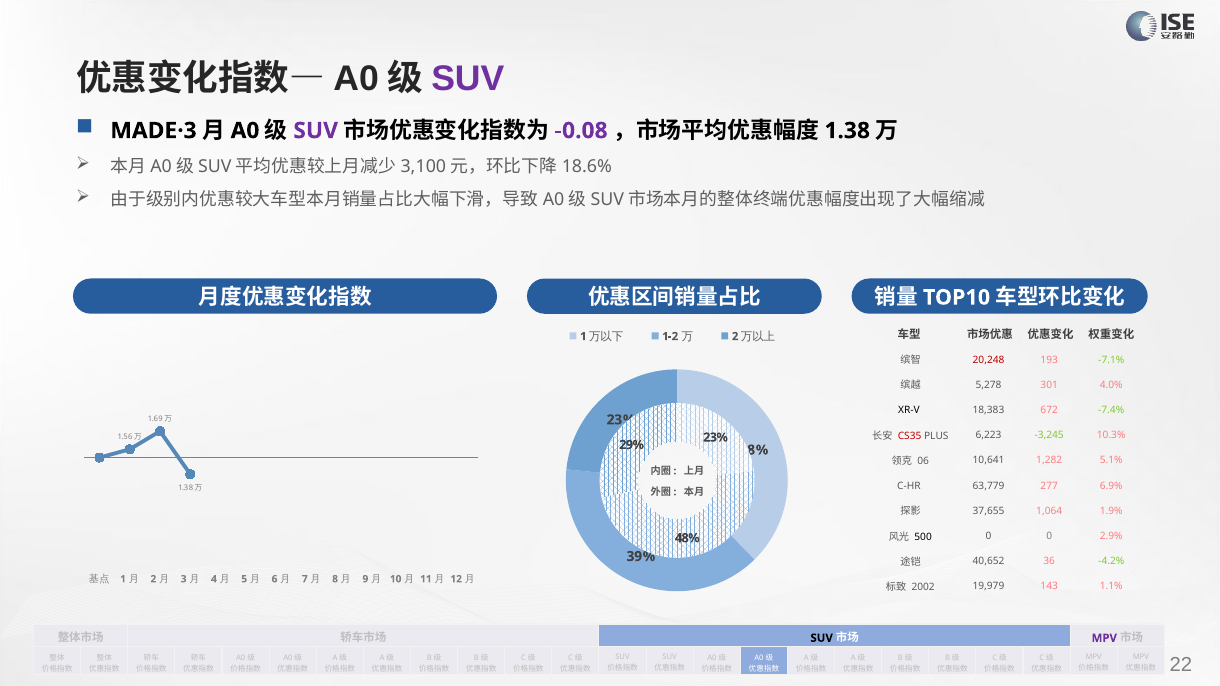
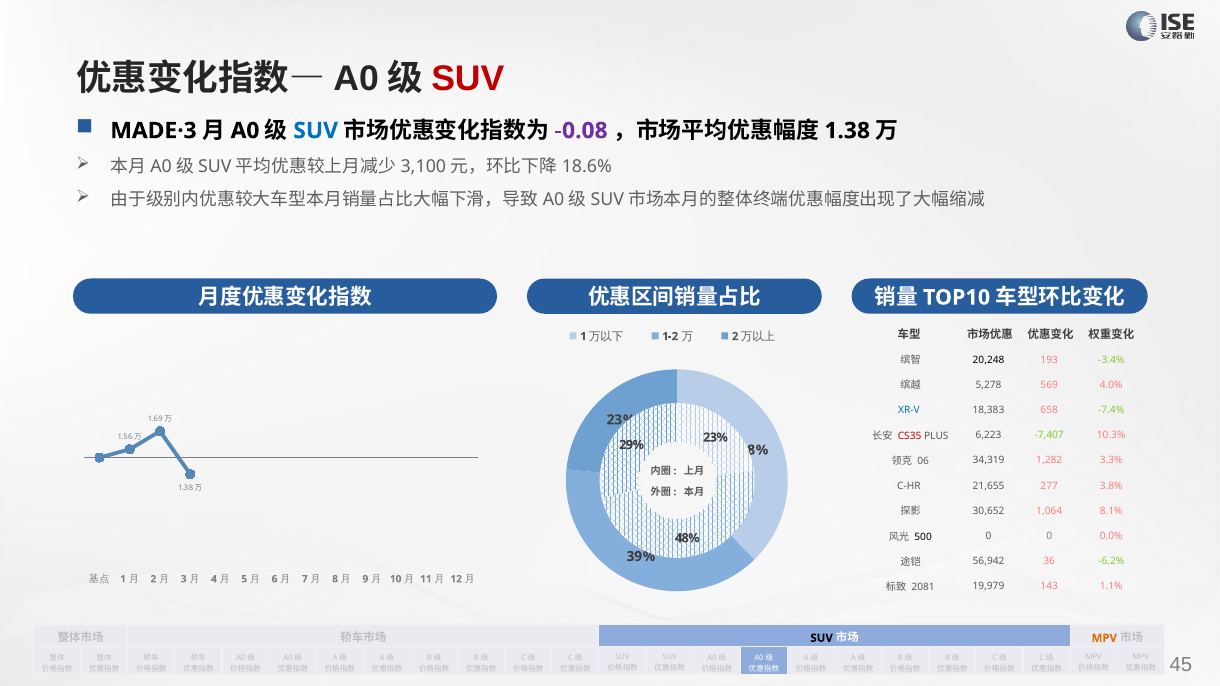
SUV at (468, 79) colour: purple -> red
SUV at (316, 131) colour: purple -> blue
20,248 colour: red -> black
-7.1%: -7.1% -> -3.4%
301: 301 -> 569
XR-V colour: black -> blue
672: 672 -> 658
-3,245: -3,245 -> -7,407
10,641: 10,641 -> 34,319
5.1%: 5.1% -> 3.3%
63,779: 63,779 -> 21,655
6.9%: 6.9% -> 3.8%
37,655: 37,655 -> 30,652
1.9%: 1.9% -> 8.1%
2.9%: 2.9% -> 0.0%
40,652: 40,652 -> 56,942
-4.2%: -4.2% -> -6.2%
2002: 2002 -> 2081
MPV at (1104, 638) colour: purple -> orange
22: 22 -> 45
